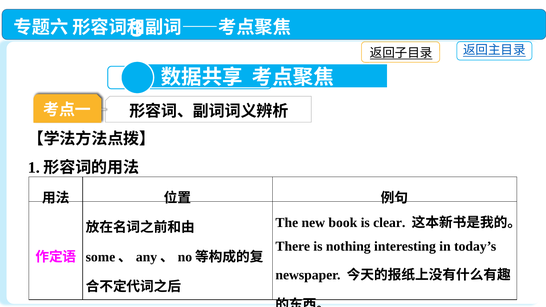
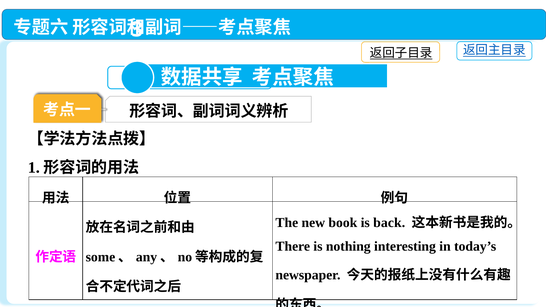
clear: clear -> back
